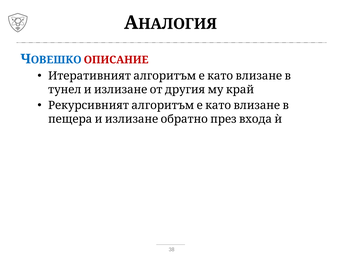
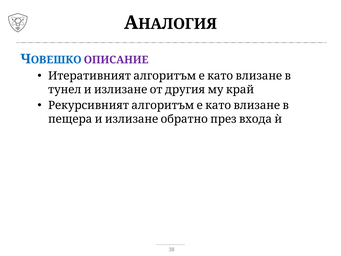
ОПИСАНИЕ colour: red -> purple
